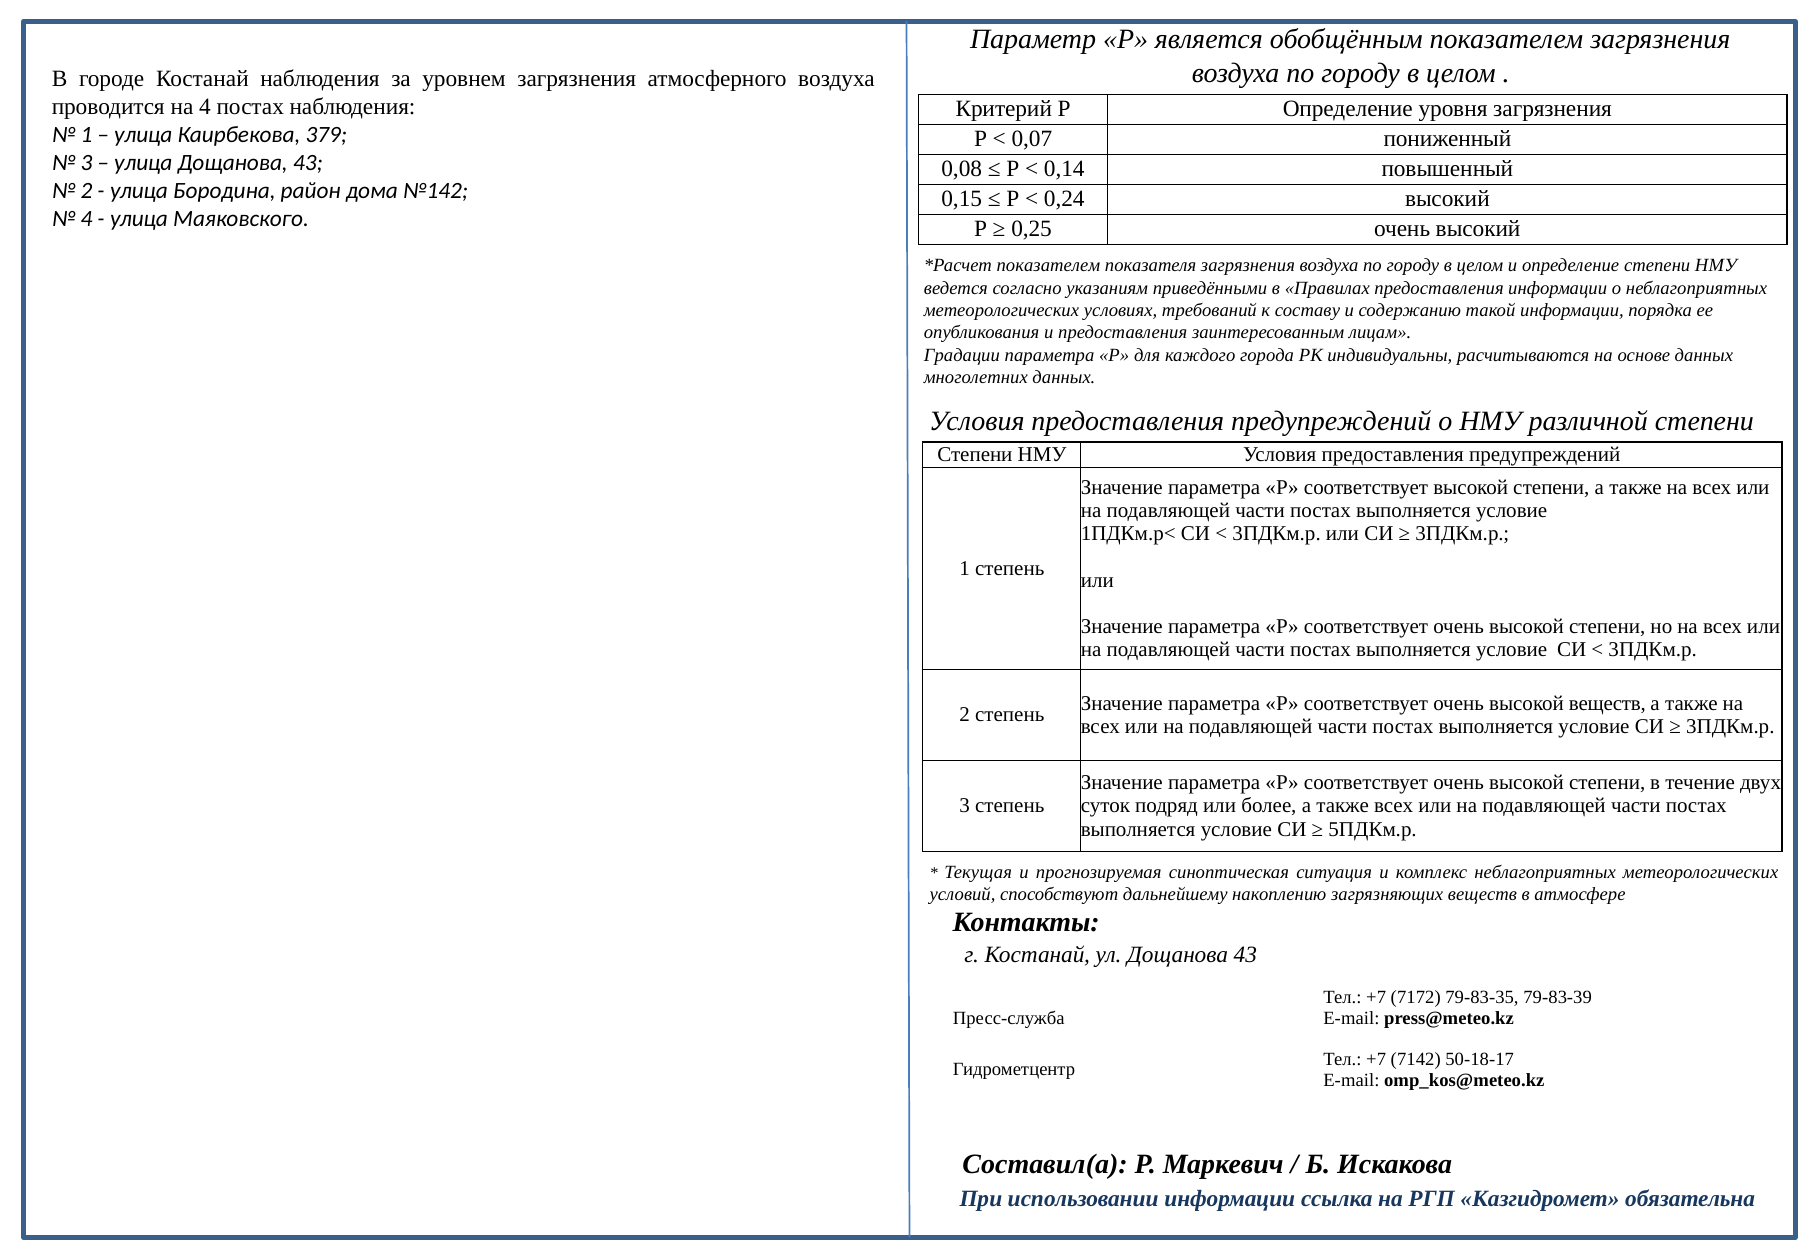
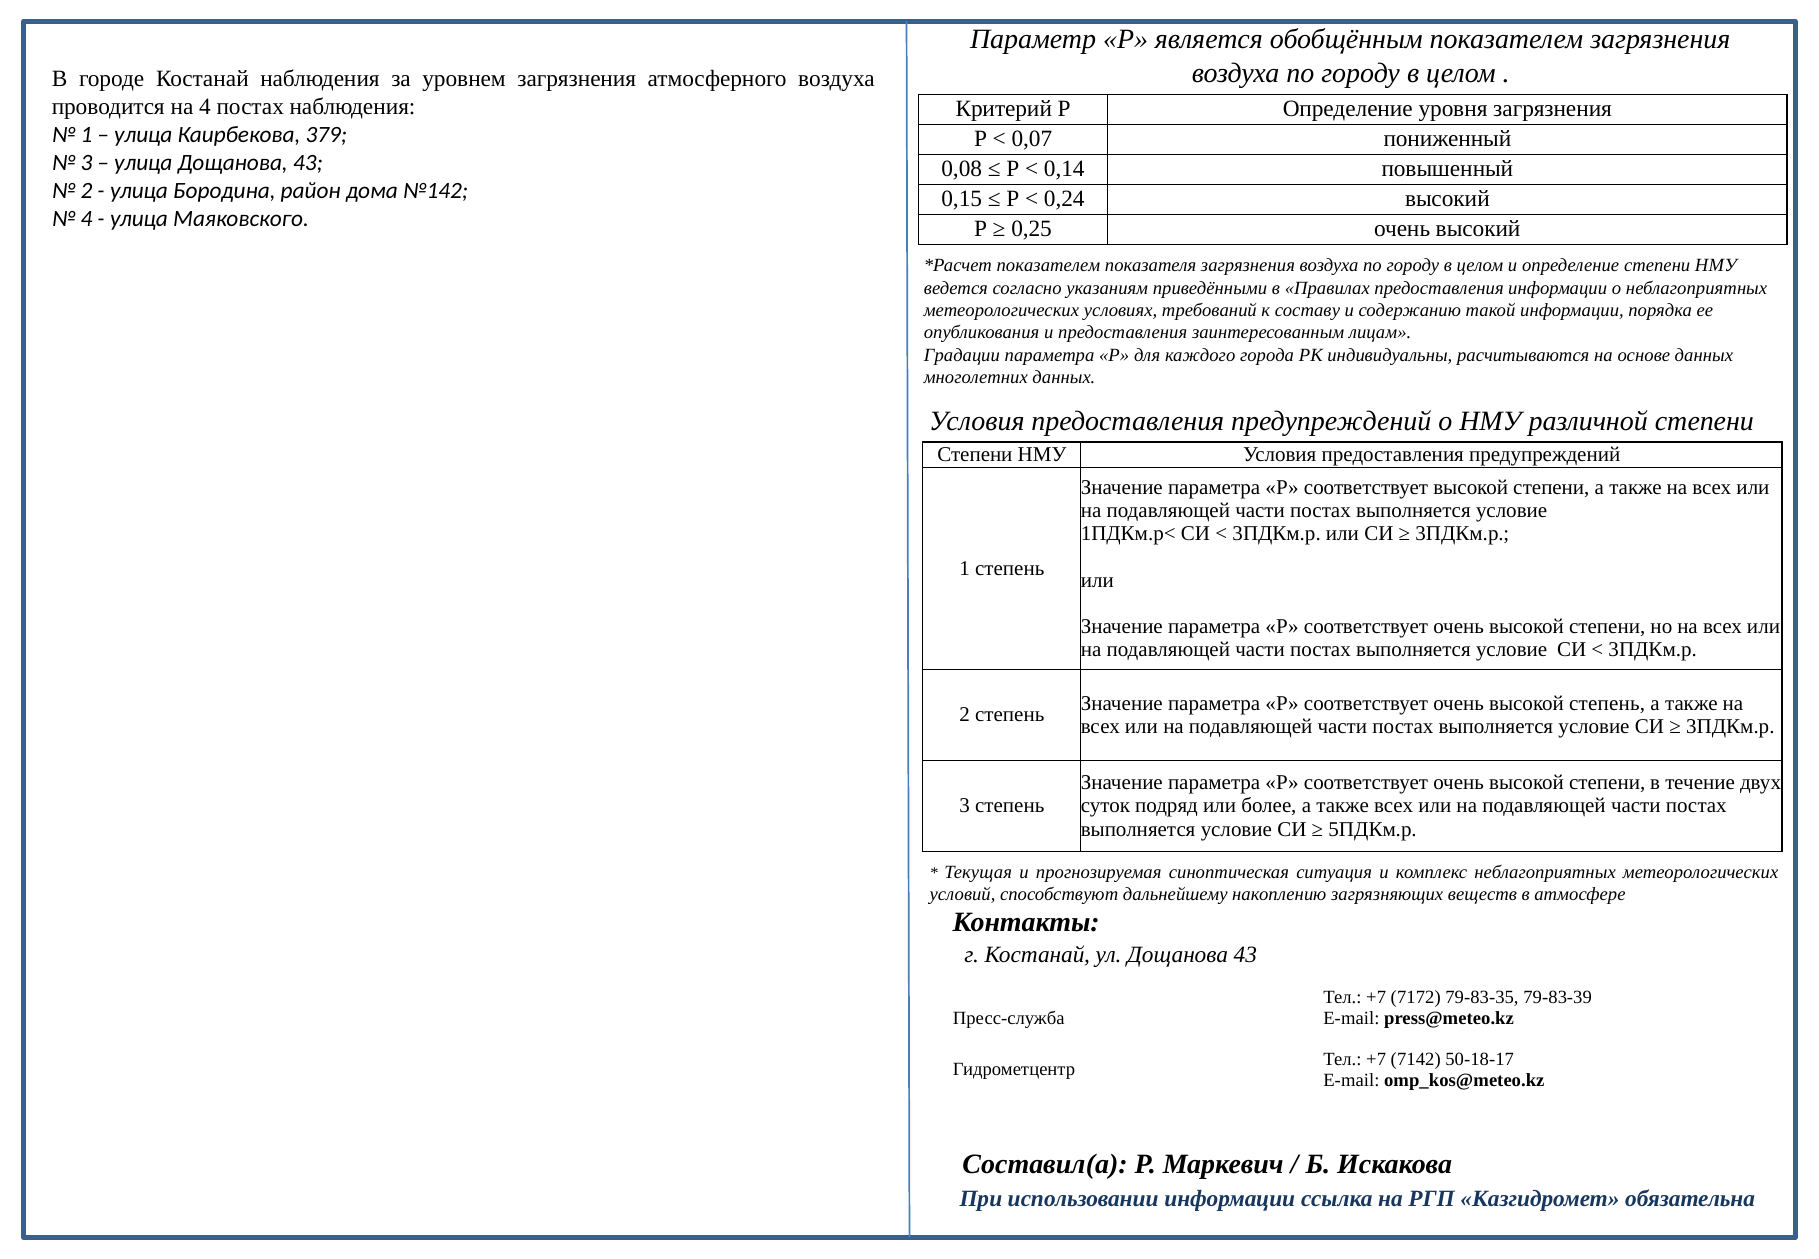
высокой веществ: веществ -> степень
